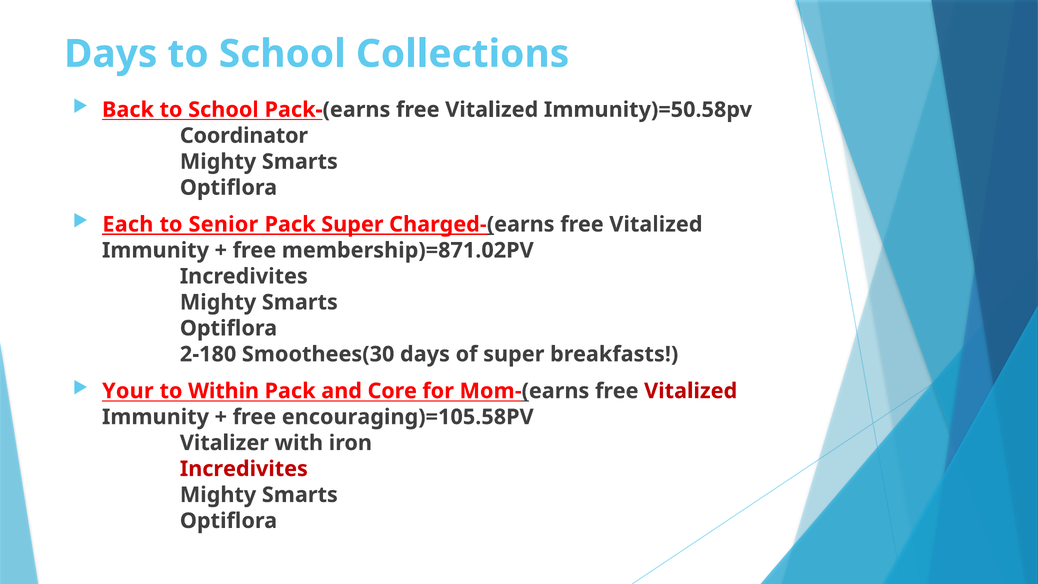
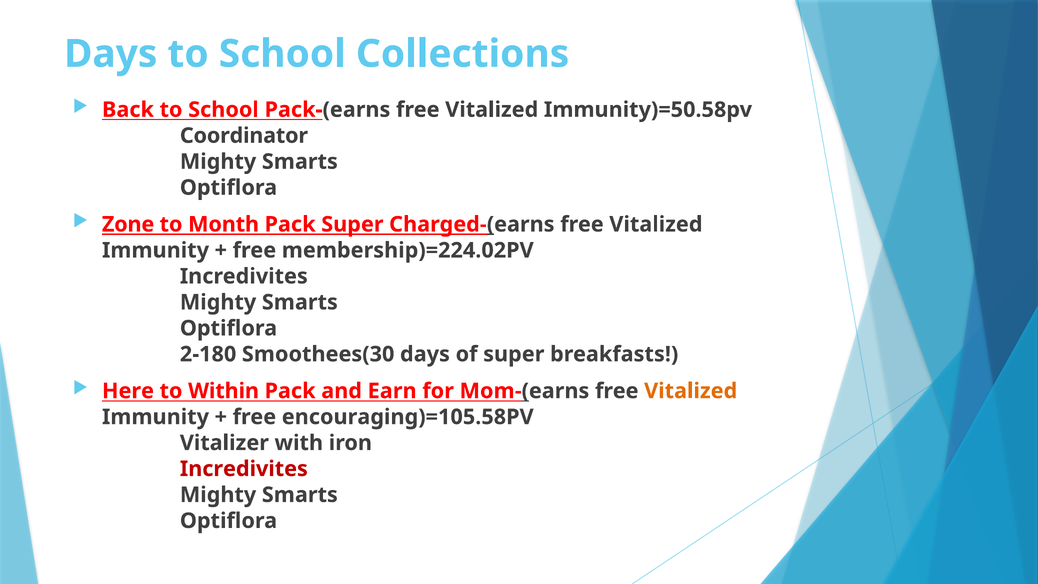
Each: Each -> Zone
Senior: Senior -> Month
membership)=871.02PV: membership)=871.02PV -> membership)=224.02PV
Your: Your -> Here
Core: Core -> Earn
Vitalized at (691, 391) colour: red -> orange
